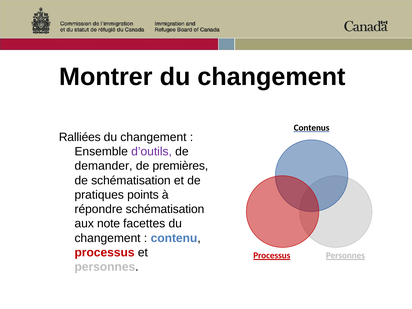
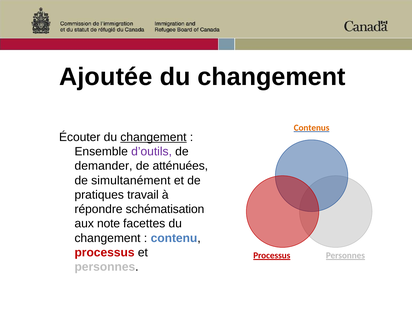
Montrer: Montrer -> Ajoutée
Contenus colour: black -> orange
Ralliées: Ralliées -> Écouter
changement at (153, 137) underline: none -> present
premières: premières -> atténuées
de schématisation: schématisation -> simultanément
points: points -> travail
